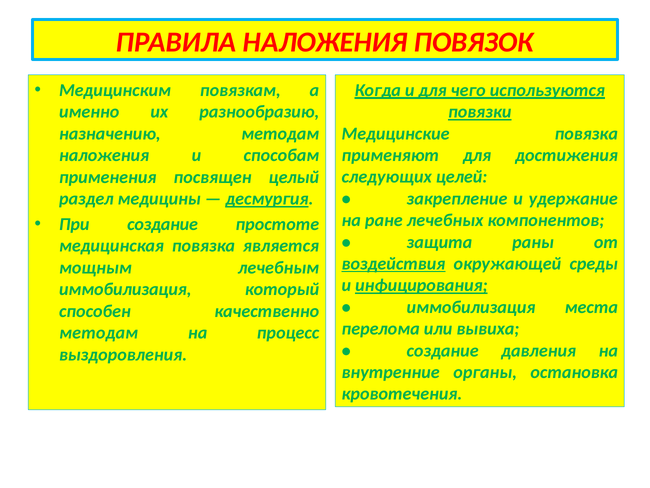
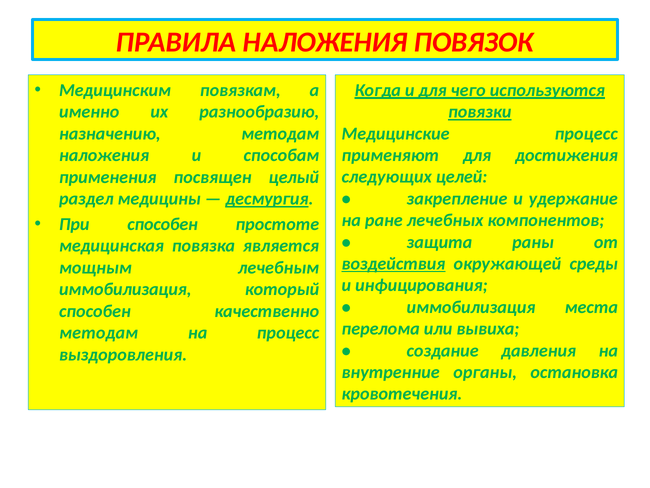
Медицинские повязка: повязка -> процесс
При создание: создание -> способен
инфицирования underline: present -> none
